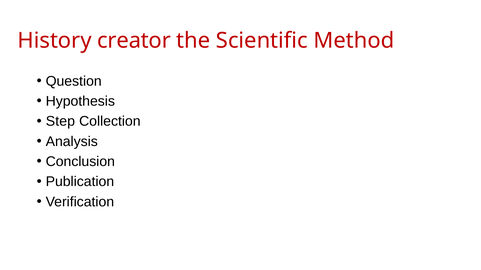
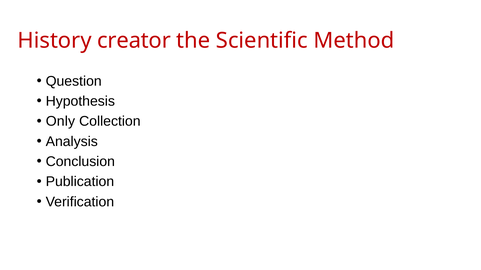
Step: Step -> Only
